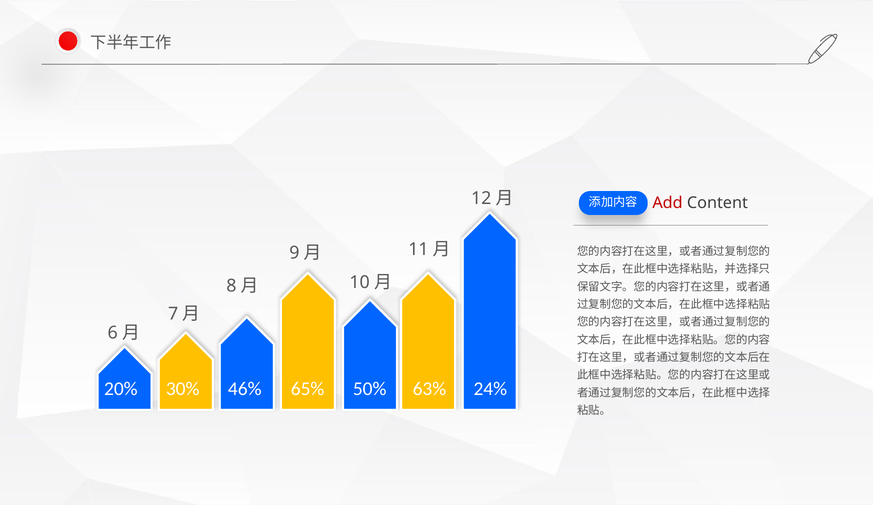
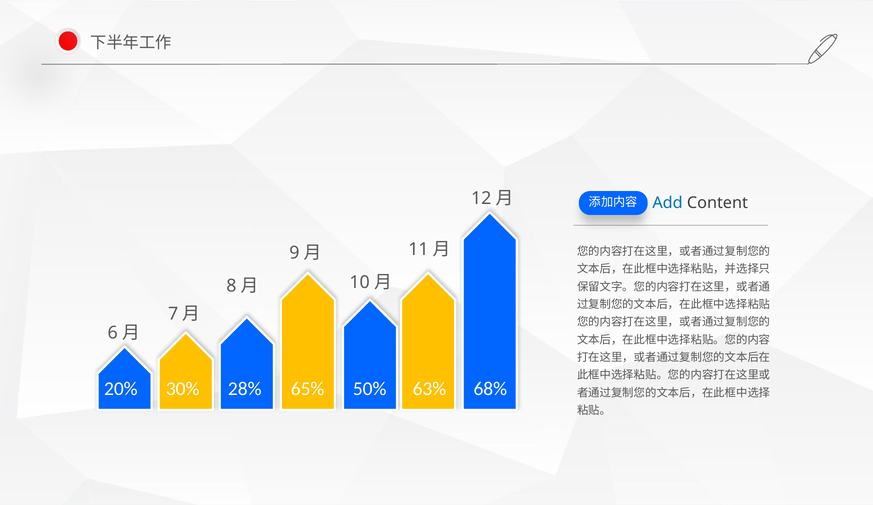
Add colour: red -> blue
46%: 46% -> 28%
24%: 24% -> 68%
